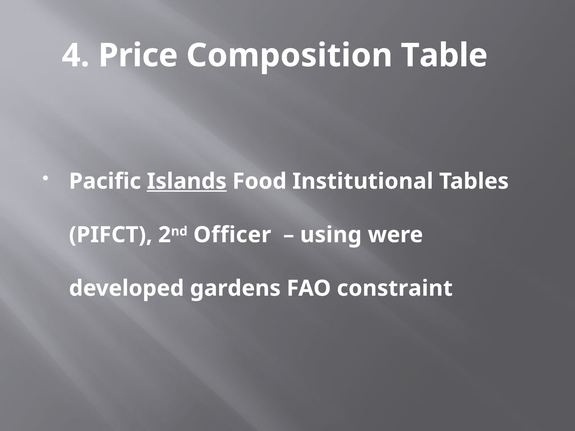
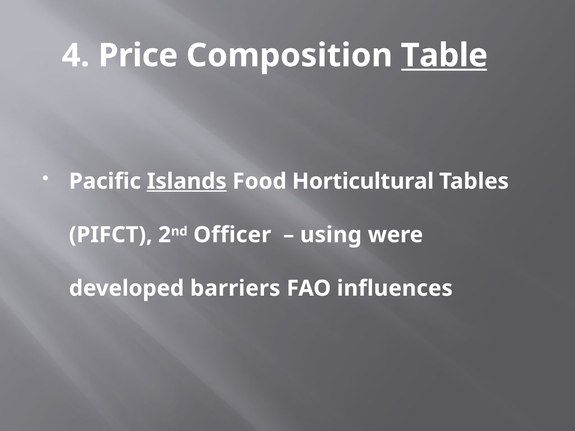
Table underline: none -> present
Institutional: Institutional -> Horticultural
gardens: gardens -> barriers
constraint: constraint -> influences
